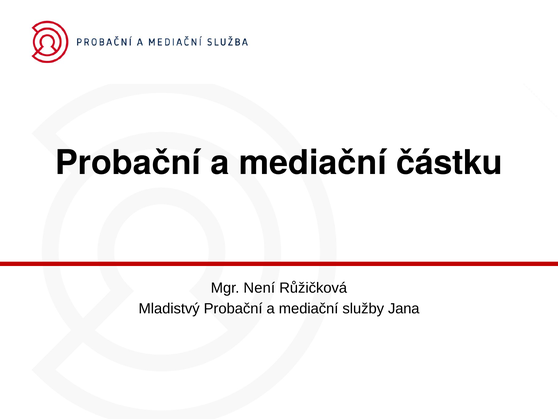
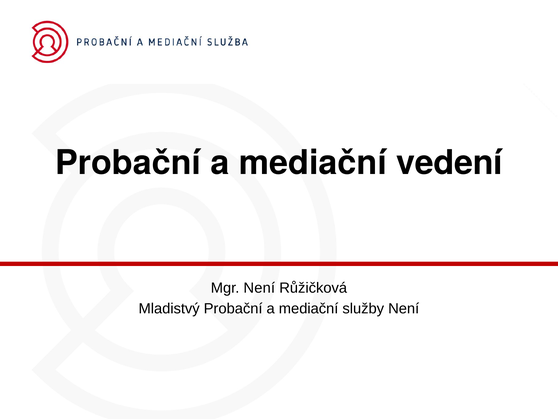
částku: částku -> vedení
služby Jana: Jana -> Není
